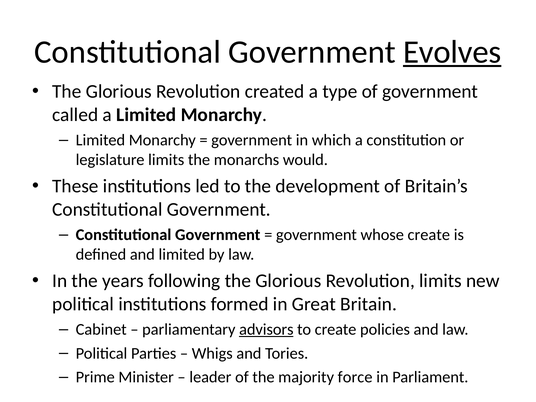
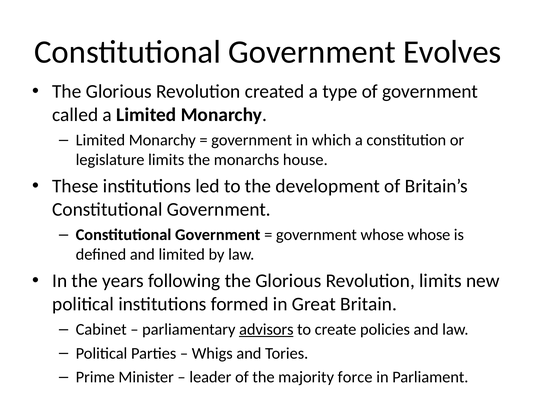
Evolves underline: present -> none
would: would -> house
whose create: create -> whose
